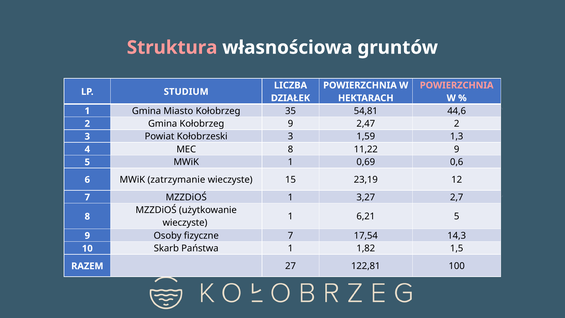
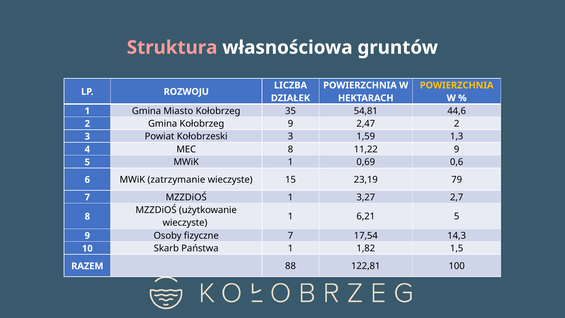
POWIERZCHNIA at (457, 85) colour: pink -> yellow
STUDIUM: STUDIUM -> ROZWOJU
12: 12 -> 79
27: 27 -> 88
